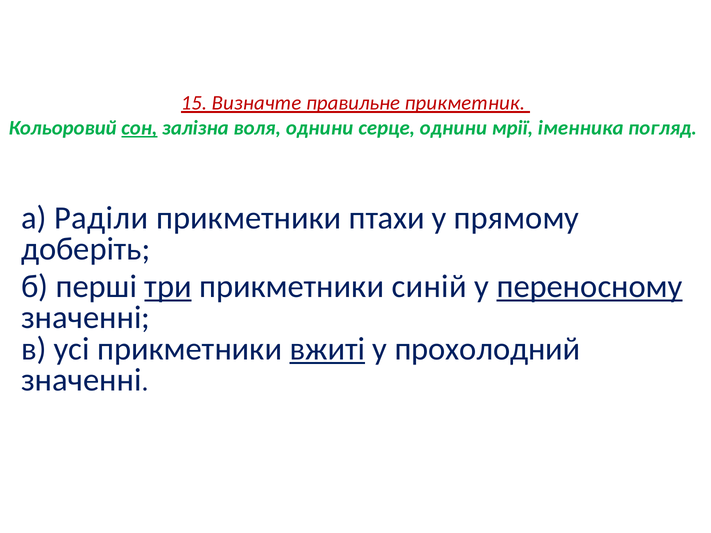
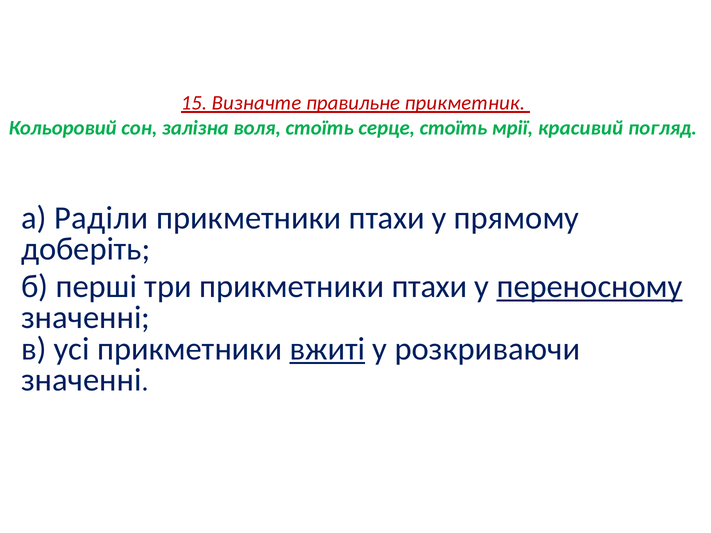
сон underline: present -> none
воля однини: однини -> стоїть
серце однини: однини -> стоїть
іменника: іменника -> красивий
три underline: present -> none
синій at (429, 287): синій -> птахи
прохолодний: прохолодний -> розкриваючи
